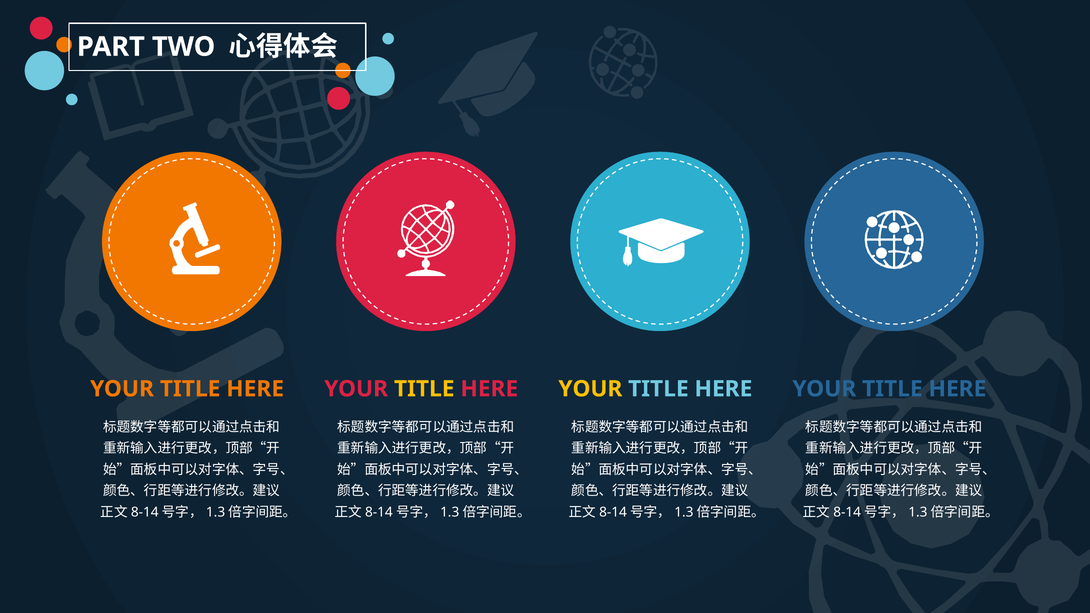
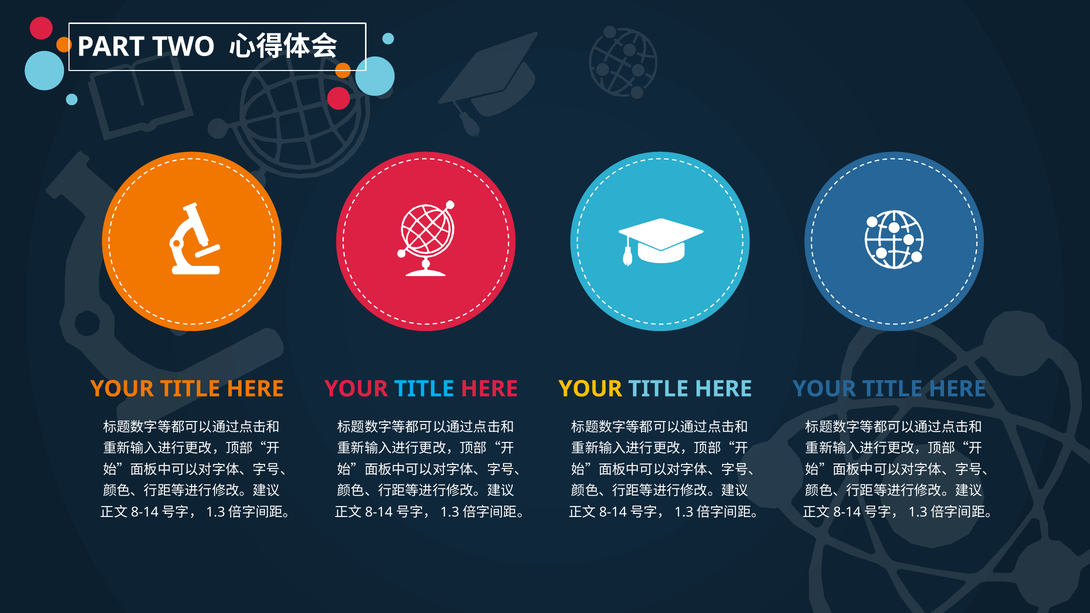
TITLE at (424, 389) colour: yellow -> light blue
